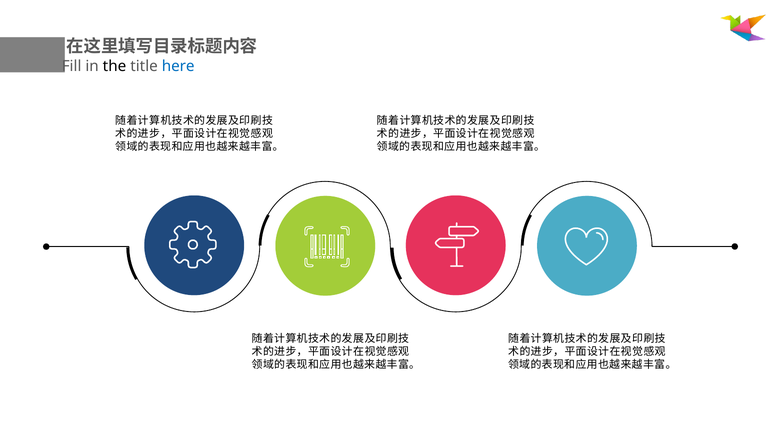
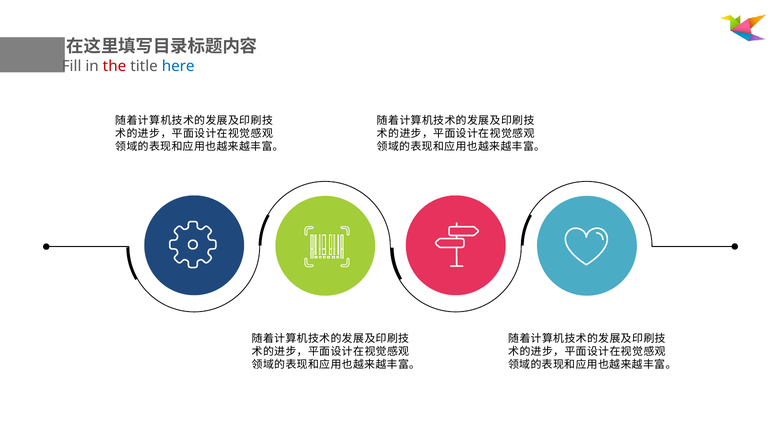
the colour: black -> red
